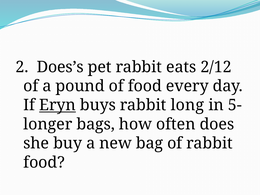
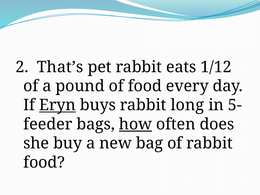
Does’s: Does’s -> That’s
2/12: 2/12 -> 1/12
longer: longer -> feeder
how underline: none -> present
